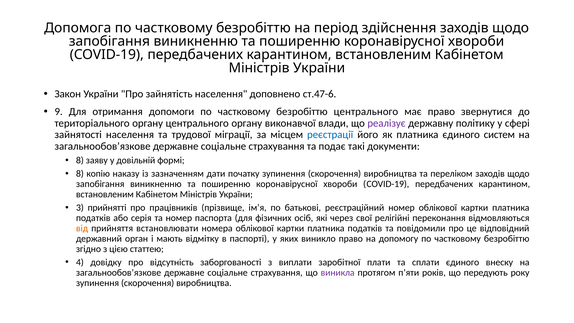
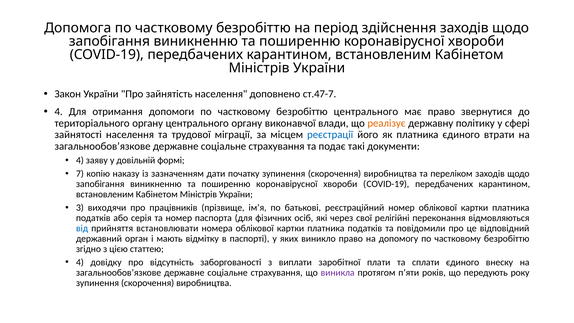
ст.47-6: ст.47-6 -> ст.47-7
9 at (59, 111): 9 -> 4
реалізує colour: purple -> orange
систем: систем -> втрати
8 at (80, 160): 8 -> 4
8 at (80, 174): 8 -> 7
прийнятті: прийнятті -> виходячи
від colour: orange -> blue
